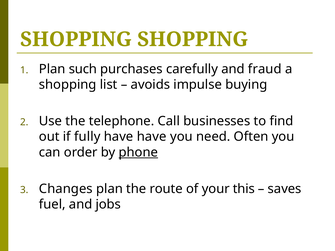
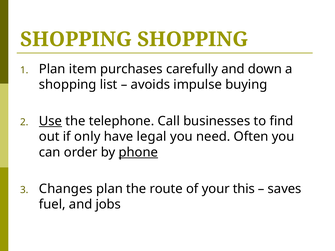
such: such -> item
fraud: fraud -> down
Use underline: none -> present
fully: fully -> only
have have: have -> legal
